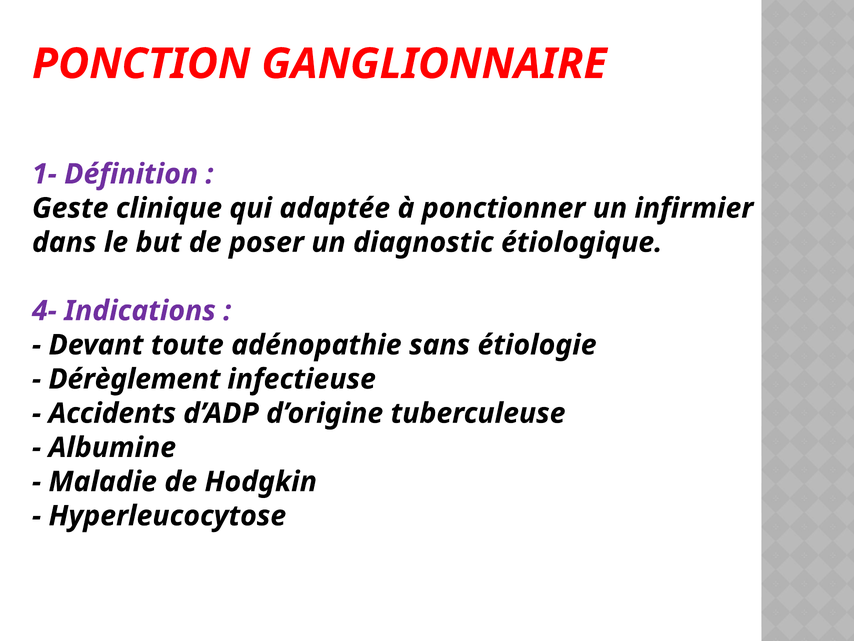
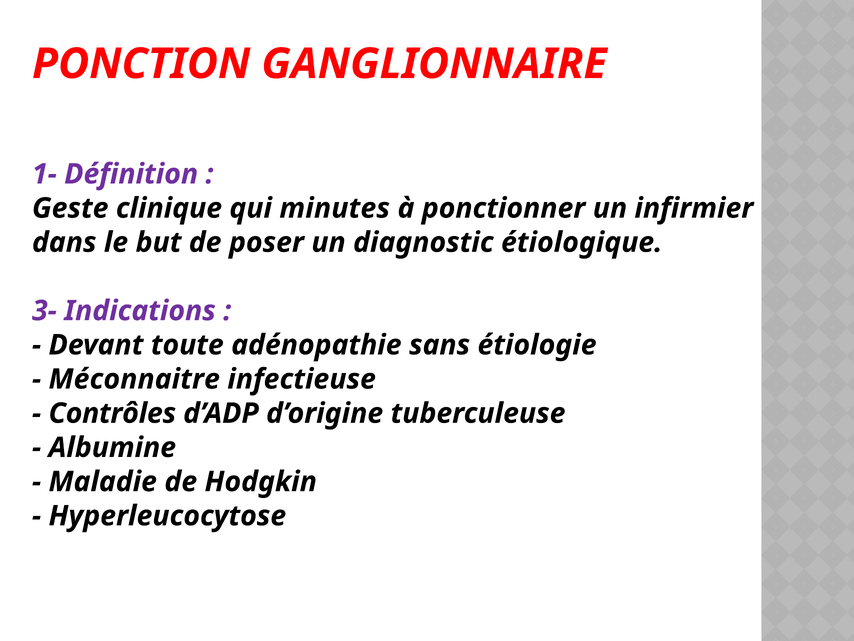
adaptée: adaptée -> minutes
4-: 4- -> 3-
Dérèglement: Dérèglement -> Méconnaitre
Accidents: Accidents -> Contrôles
